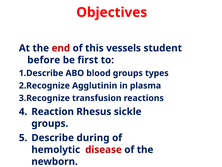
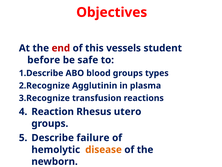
first: first -> safe
sickle: sickle -> utero
during: during -> failure
disease colour: red -> orange
